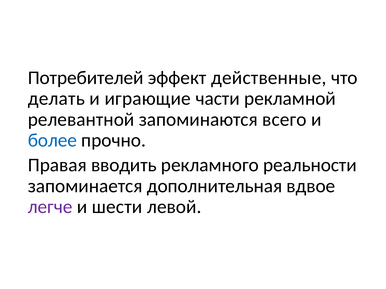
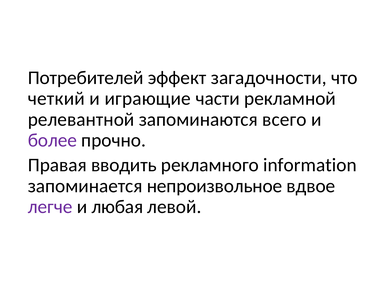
действенные: действенные -> загадочности
делать: делать -> четкий
более colour: blue -> purple
реальности: реальности -> information
дополнительная: дополнительная -> непроизвольное
шести: шести -> любая
